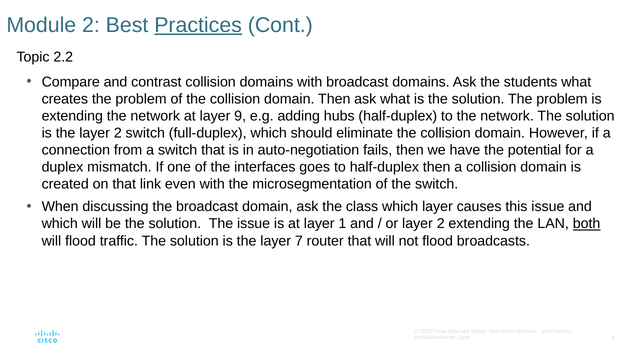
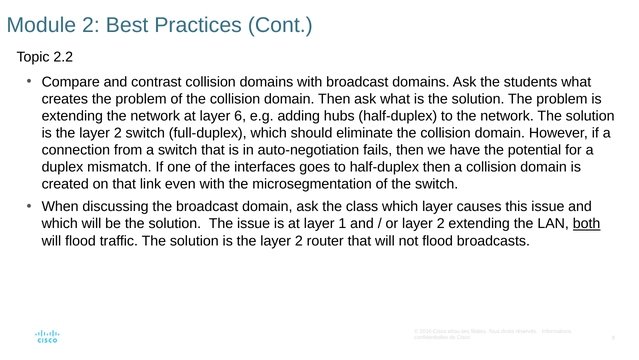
Practices underline: present -> none
9: 9 -> 6
7 at (299, 240): 7 -> 2
